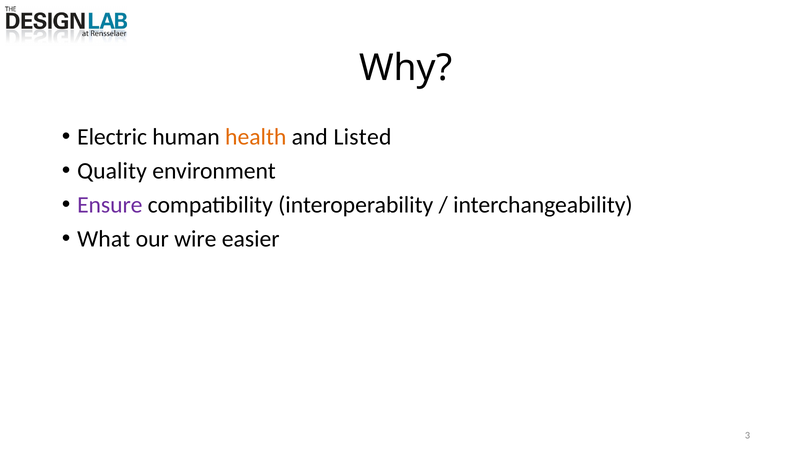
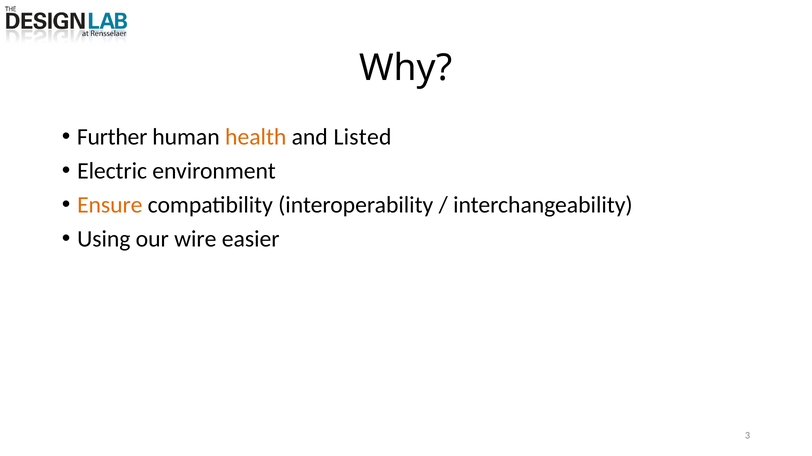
Electric: Electric -> Further
Quality: Quality -> Electric
Ensure colour: purple -> orange
What: What -> Using
